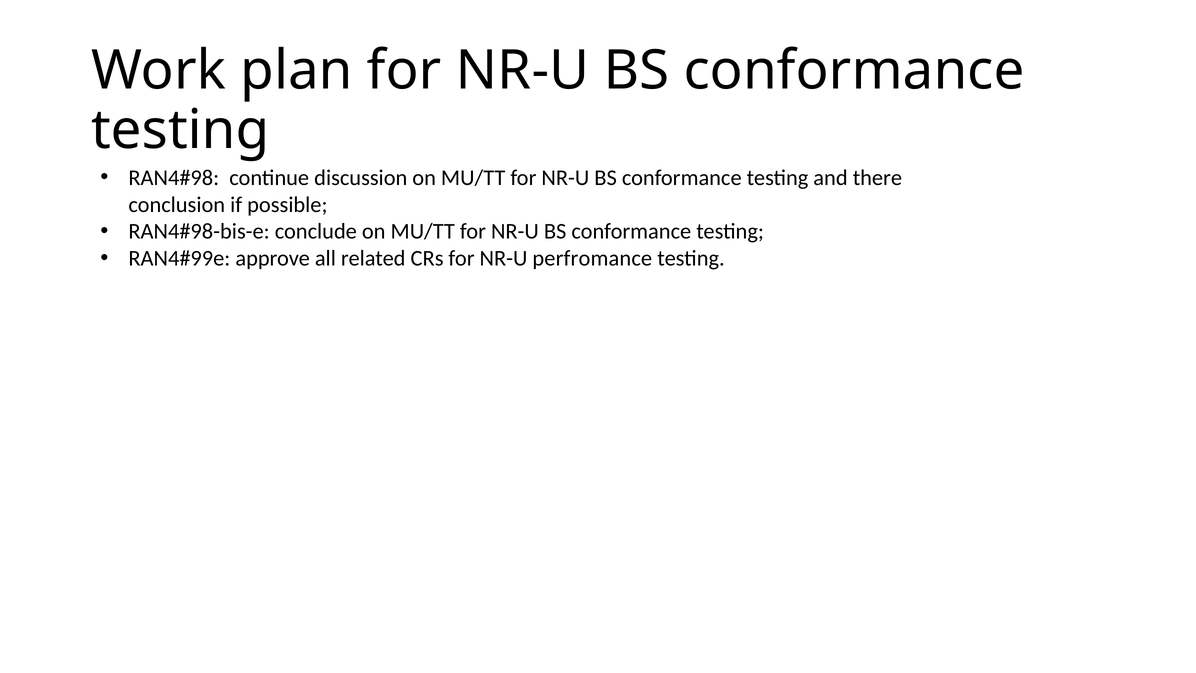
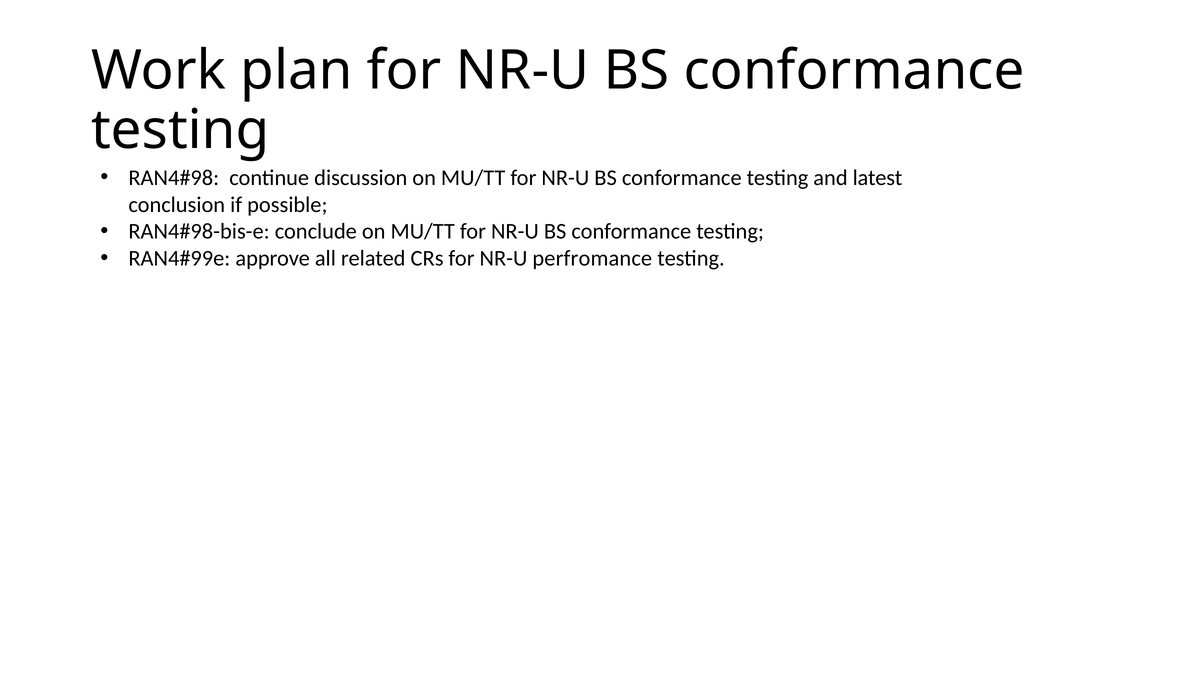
there: there -> latest
